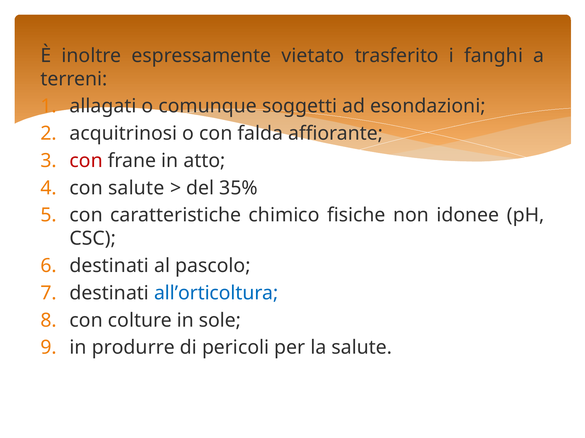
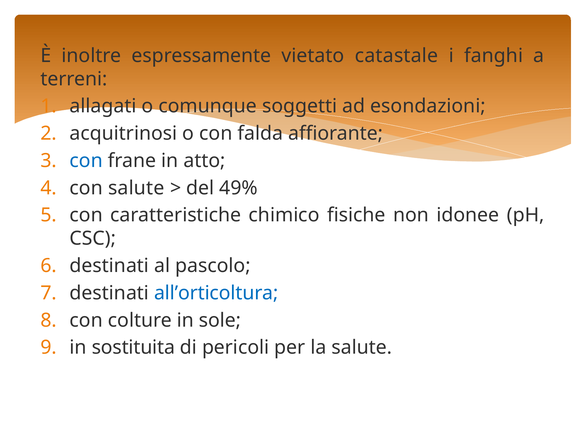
trasferito: trasferito -> catastale
con at (86, 161) colour: red -> blue
35%: 35% -> 49%
produrre: produrre -> sostituita
